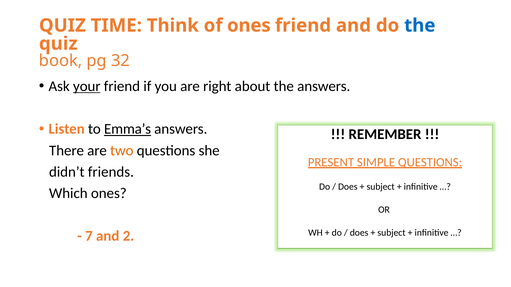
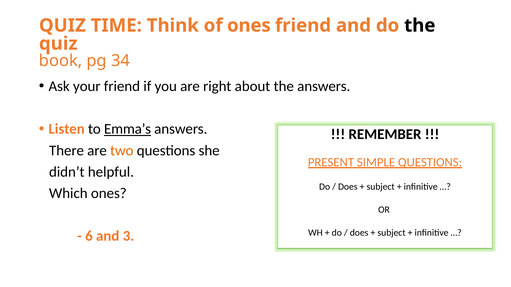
the at (420, 26) colour: blue -> black
32: 32 -> 34
your underline: present -> none
friends: friends -> helpful
7: 7 -> 6
2: 2 -> 3
